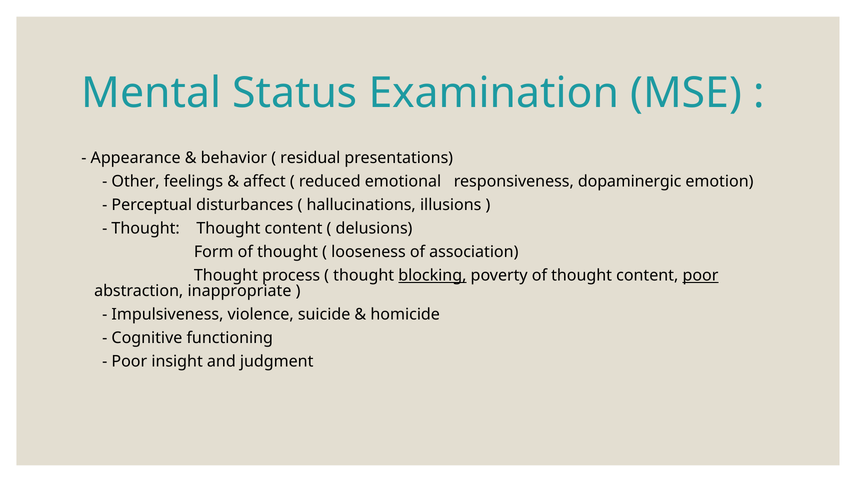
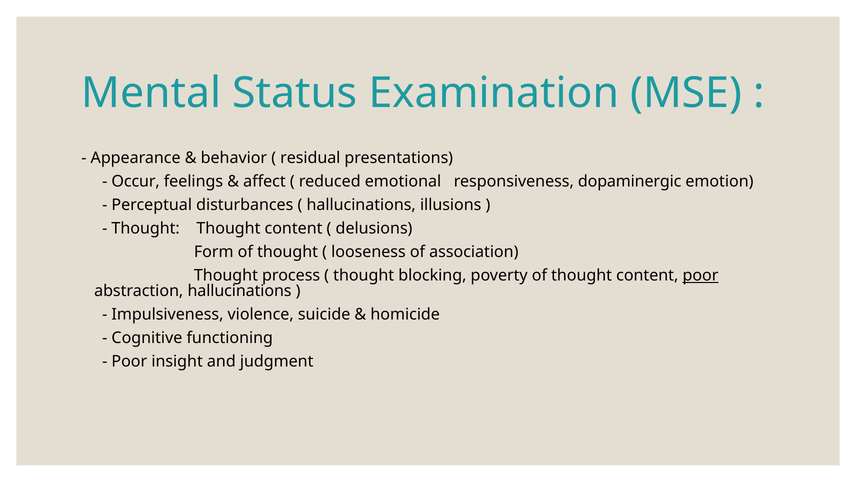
Other: Other -> Occur
blocking underline: present -> none
abstraction inappropriate: inappropriate -> hallucinations
